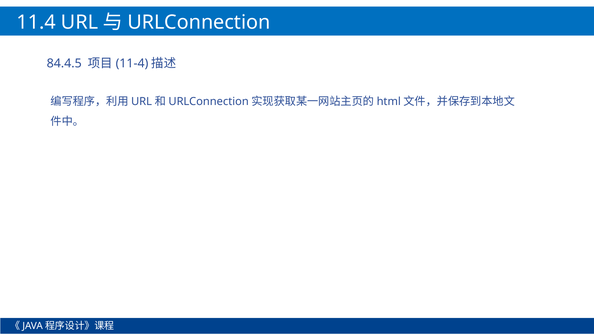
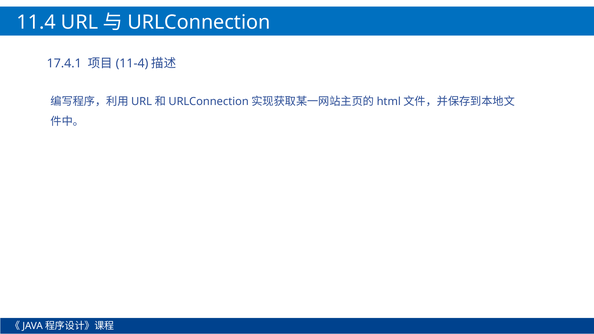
84.4.5: 84.4.5 -> 17.4.1
